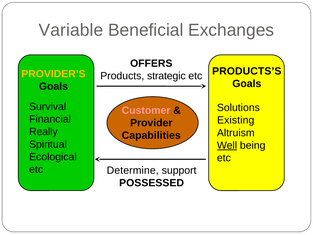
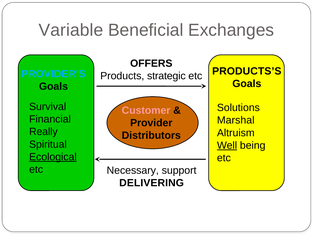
PROVIDER’S colour: yellow -> light blue
Existing: Existing -> Marshal
Capabilities: Capabilities -> Distributors
Ecological underline: none -> present
Determine: Determine -> Necessary
POSSESSED: POSSESSED -> DELIVERING
